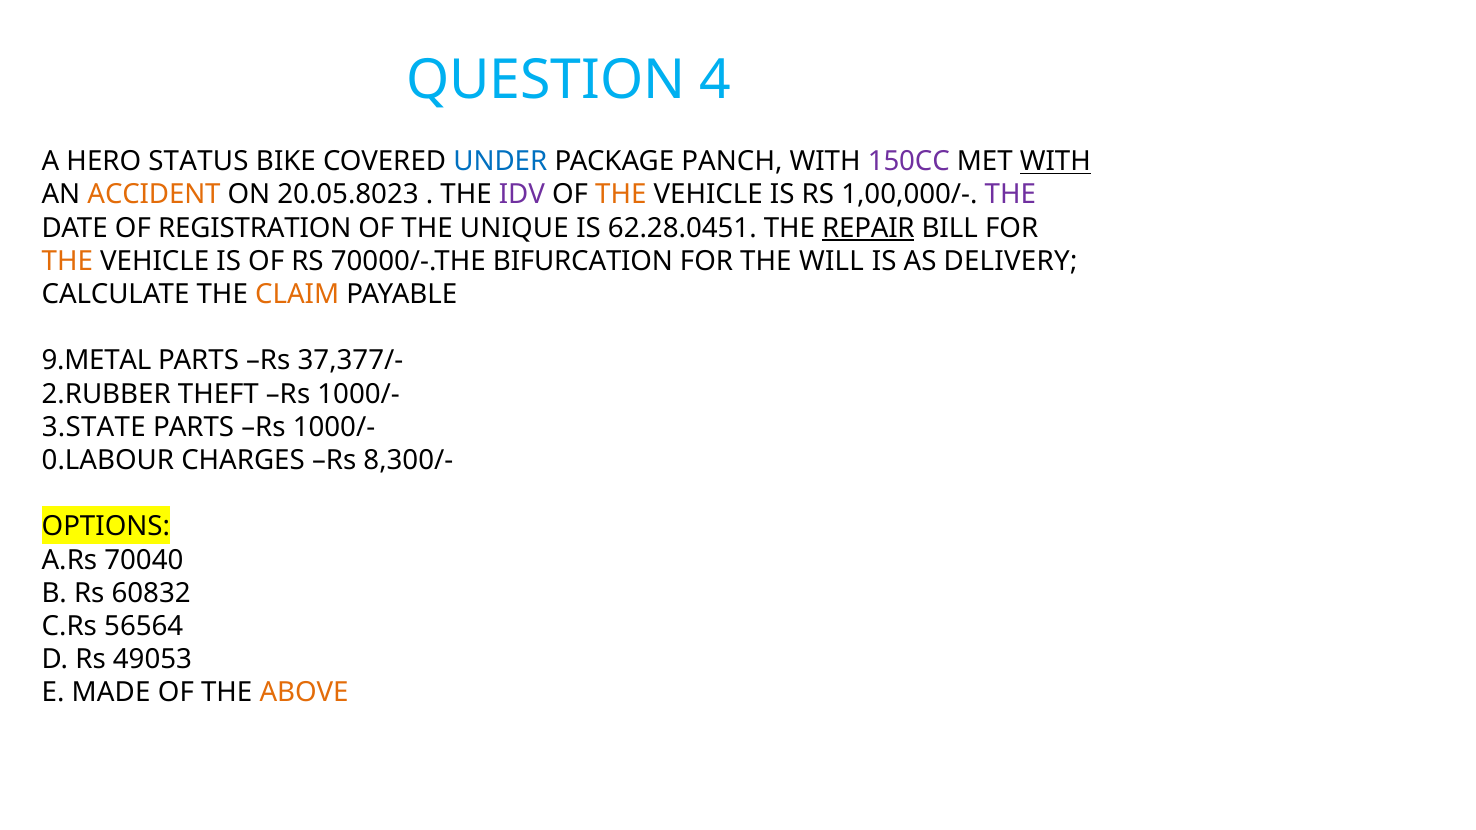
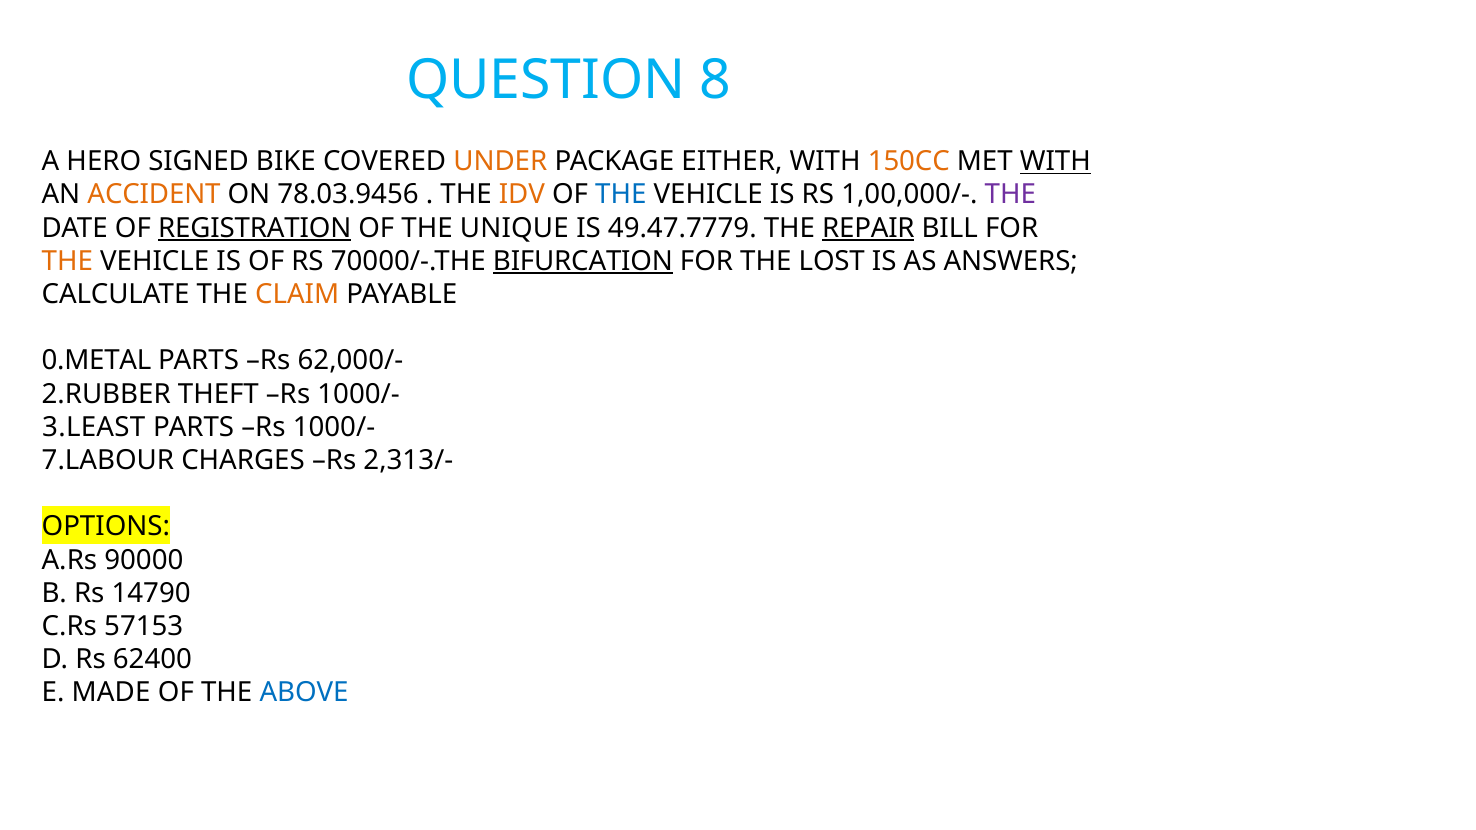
4: 4 -> 8
STATUS: STATUS -> SIGNED
UNDER colour: blue -> orange
PANCH: PANCH -> EITHER
150CC colour: purple -> orange
20.05.8023: 20.05.8023 -> 78.03.9456
IDV colour: purple -> orange
THE at (621, 195) colour: orange -> blue
REGISTRATION underline: none -> present
62.28.0451: 62.28.0451 -> 49.47.7779
BIFURCATION underline: none -> present
WILL: WILL -> LOST
DELIVERY: DELIVERY -> ANSWERS
9.METAL: 9.METAL -> 0.METAL
37,377/-: 37,377/- -> 62,000/-
3.STATE: 3.STATE -> 3.LEAST
0.LABOUR: 0.LABOUR -> 7.LABOUR
8,300/-: 8,300/- -> 2,313/-
70040: 70040 -> 90000
60832: 60832 -> 14790
56564: 56564 -> 57153
49053: 49053 -> 62400
ABOVE colour: orange -> blue
